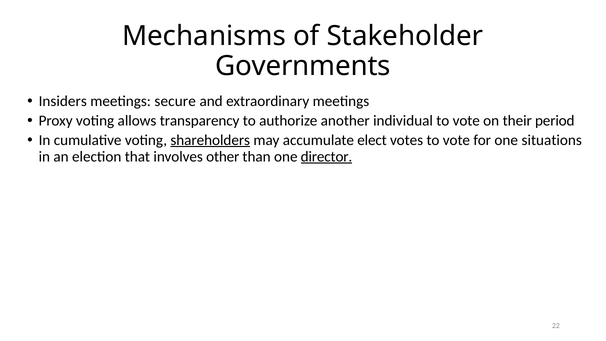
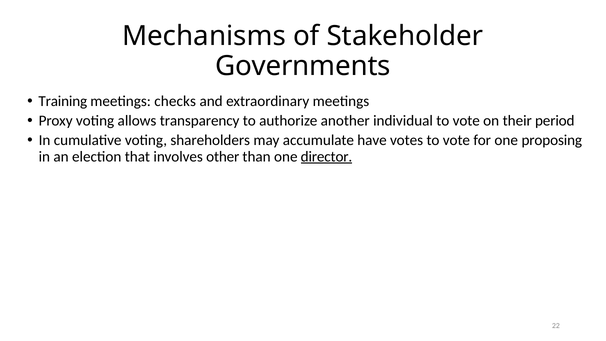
Insiders: Insiders -> Training
secure: secure -> checks
shareholders underline: present -> none
elect: elect -> have
situations: situations -> proposing
